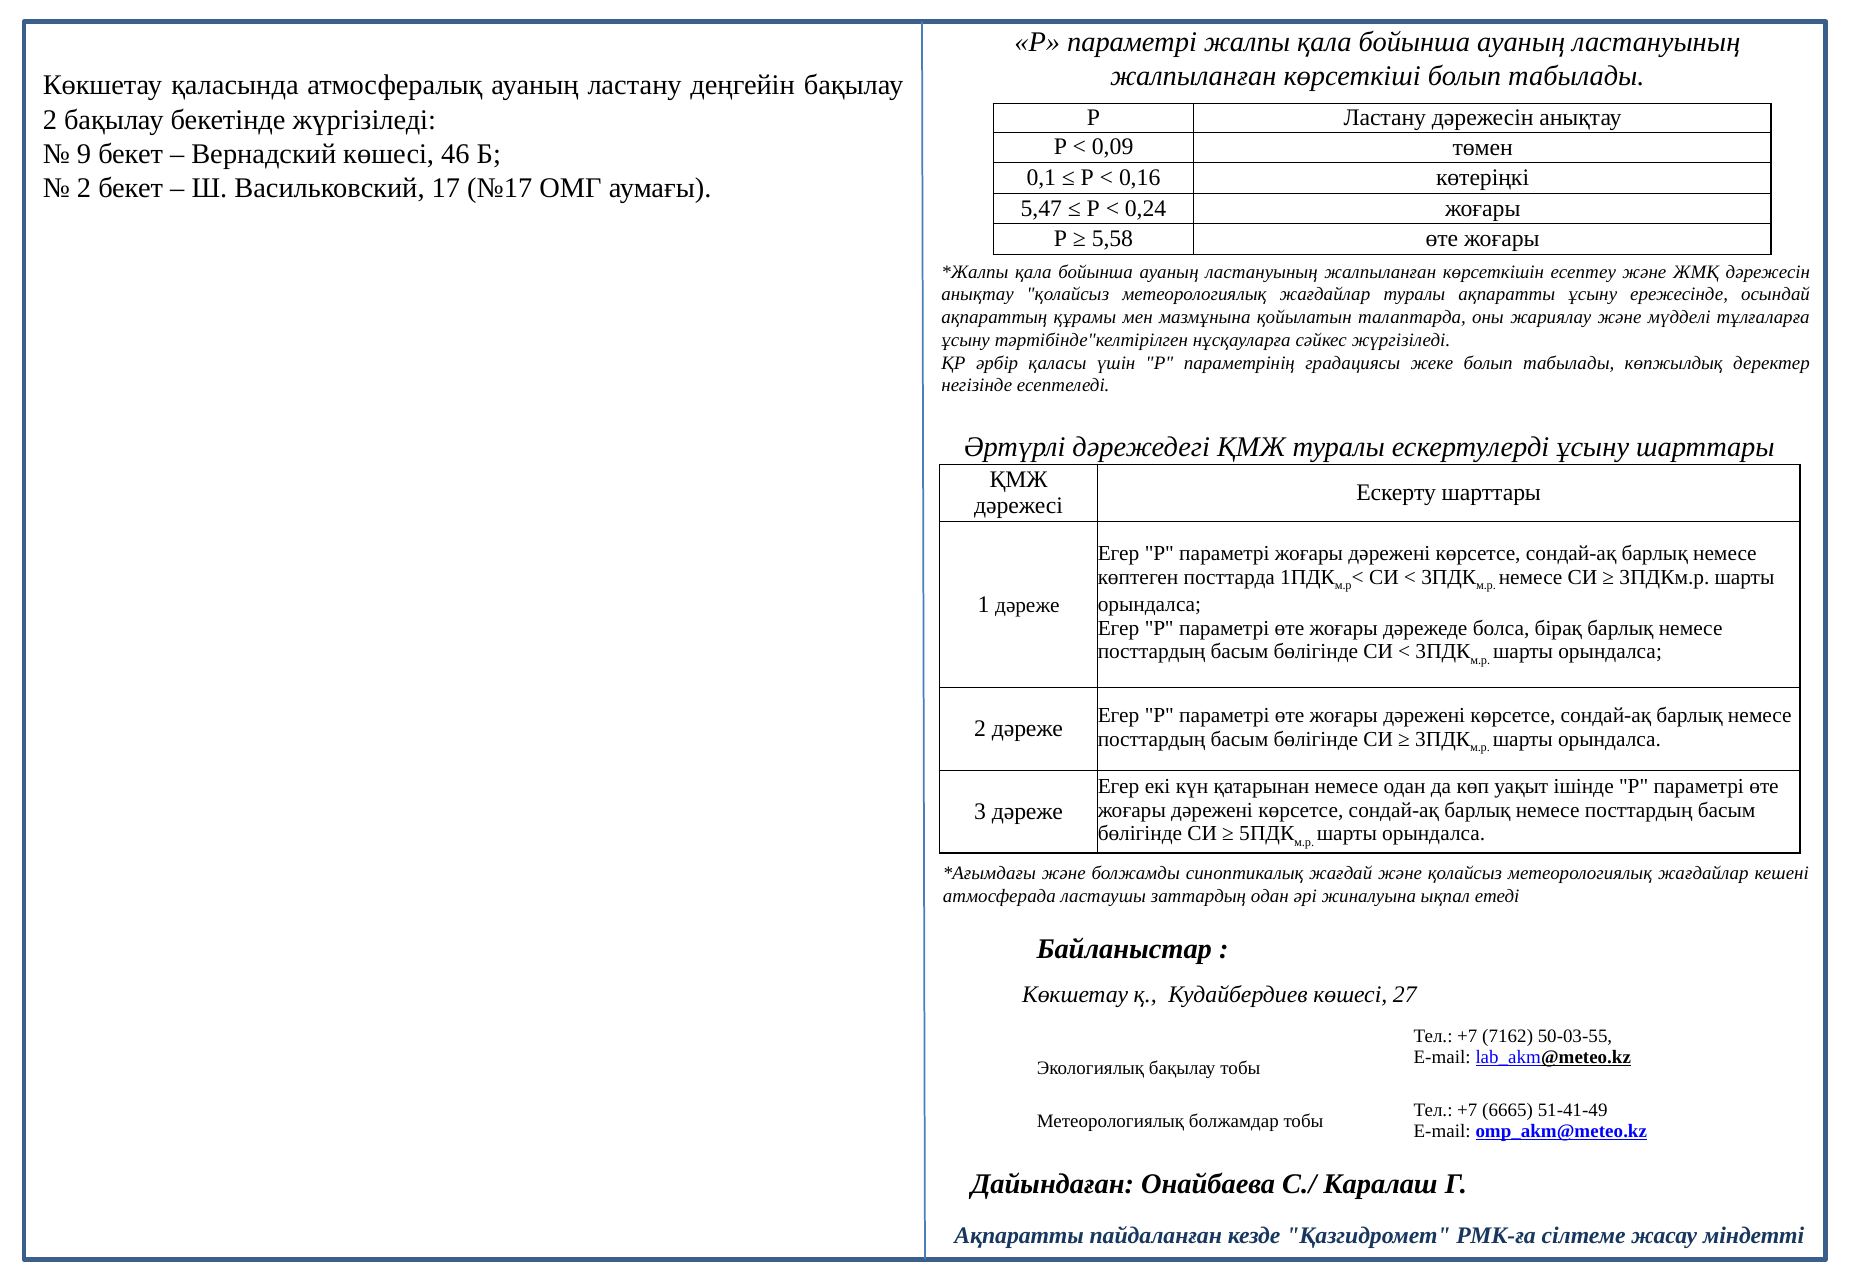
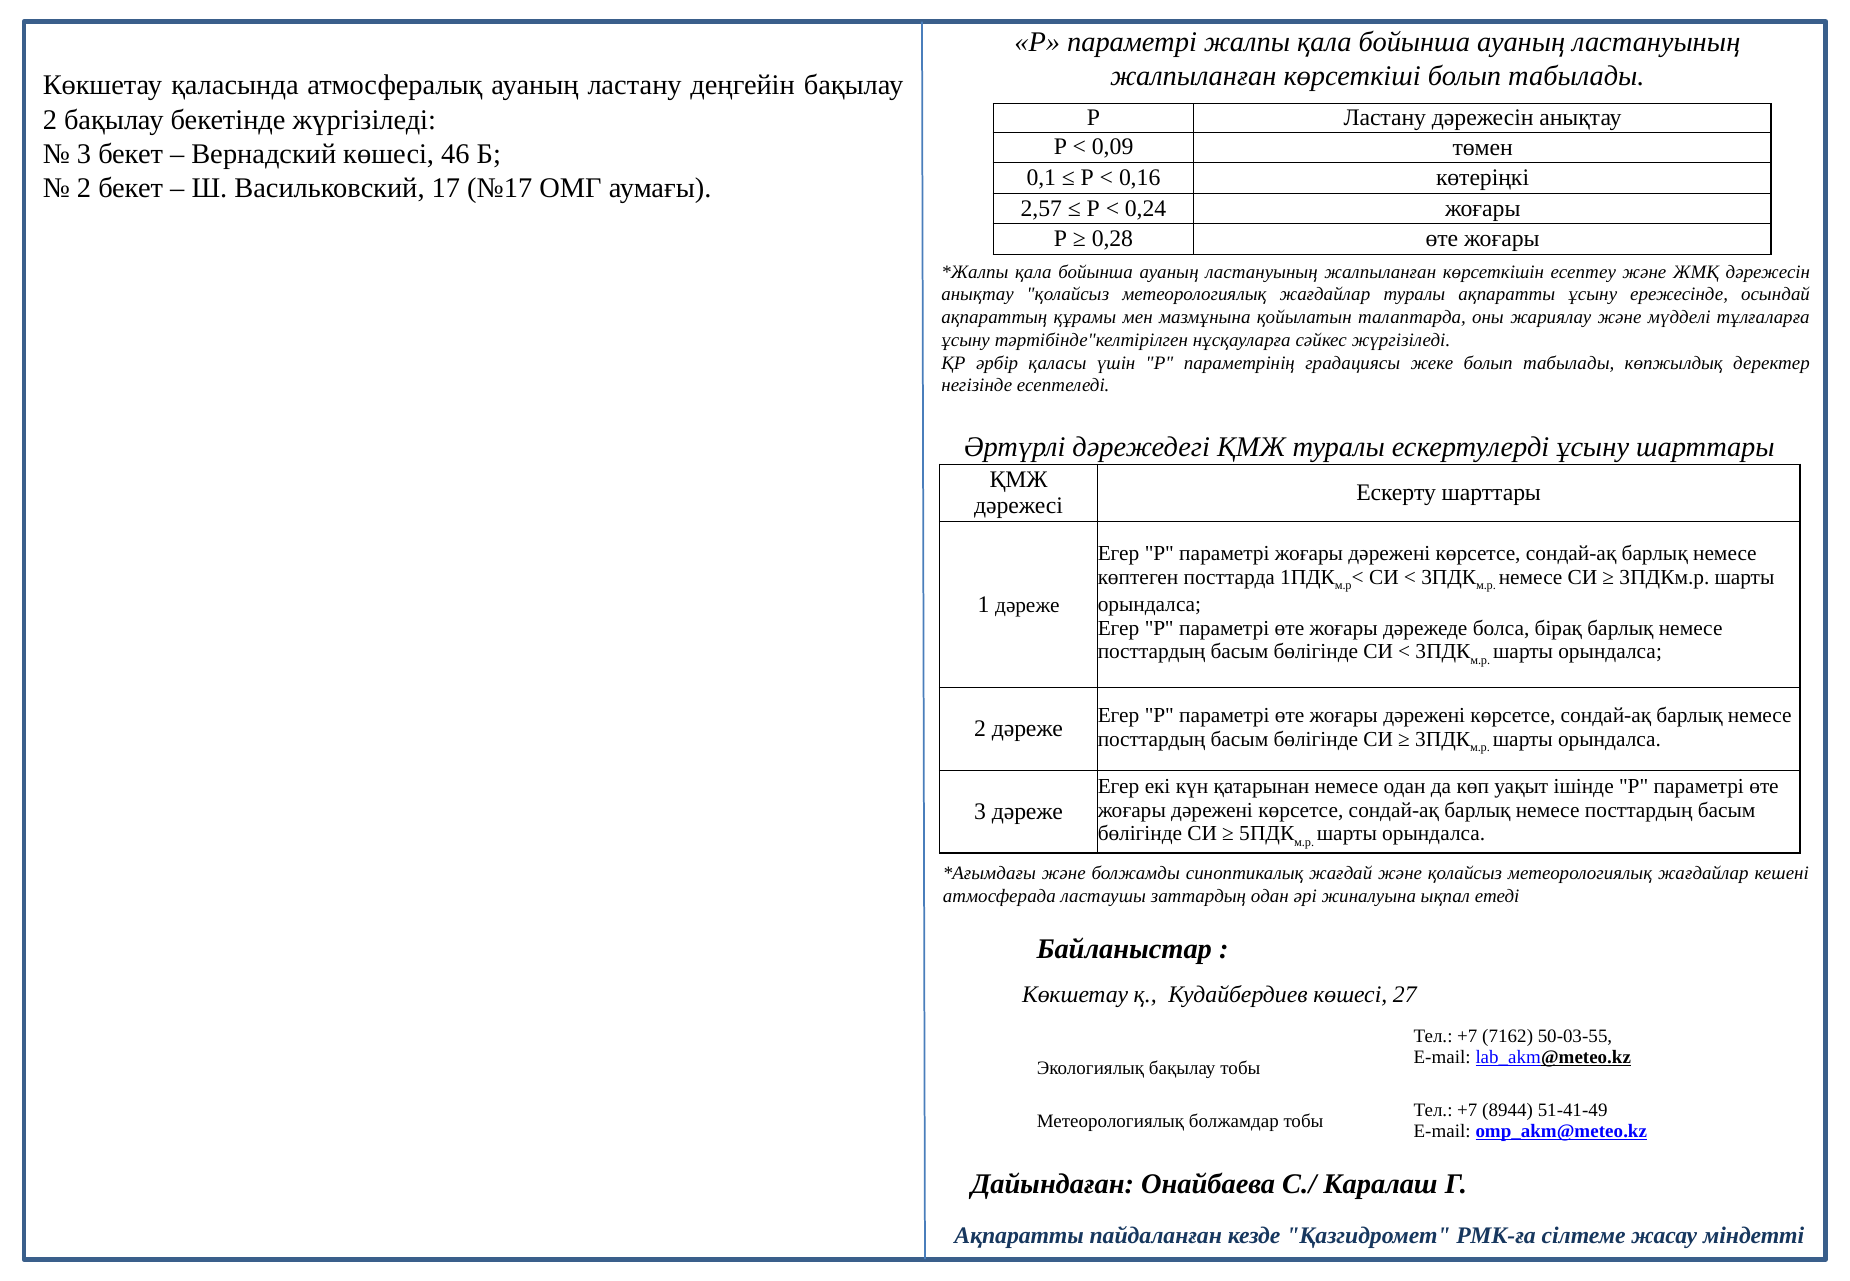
9 at (84, 154): 9 -> 3
5,47: 5,47 -> 2,57
5,58: 5,58 -> 0,28
6665: 6665 -> 8944
